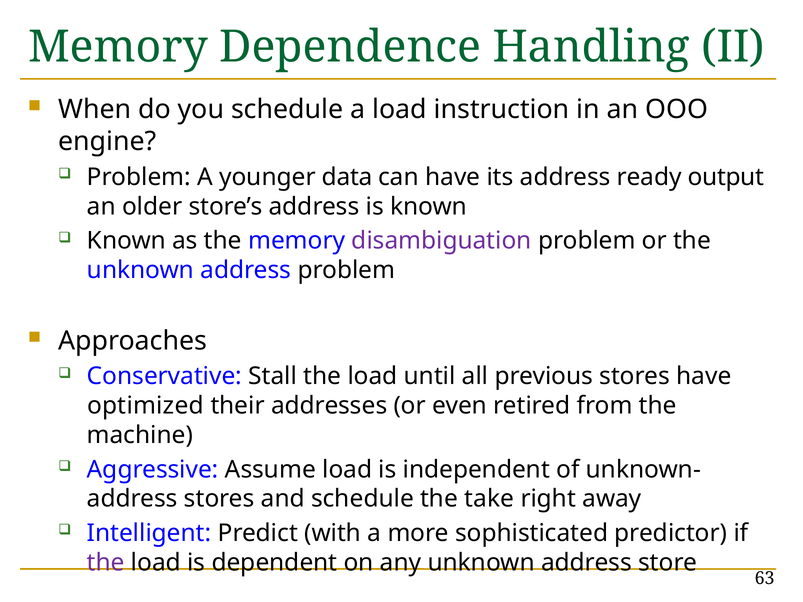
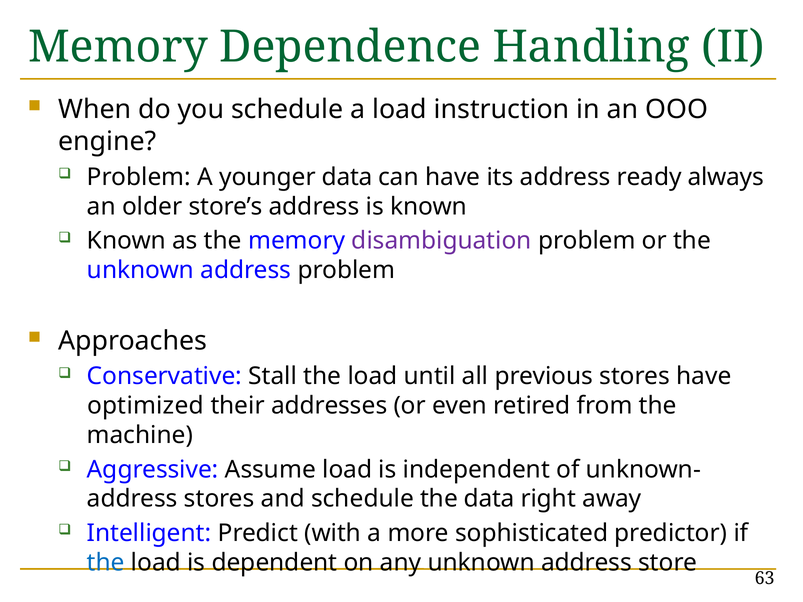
output: output -> always
the take: take -> data
the at (106, 563) colour: purple -> blue
